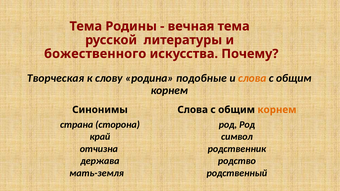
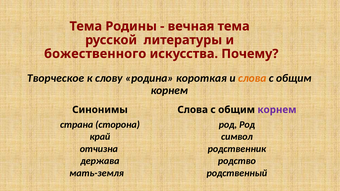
Творческая: Творческая -> Творческое
подобные: подобные -> короткая
корнем at (277, 110) colour: orange -> purple
